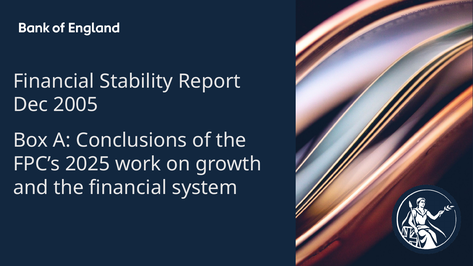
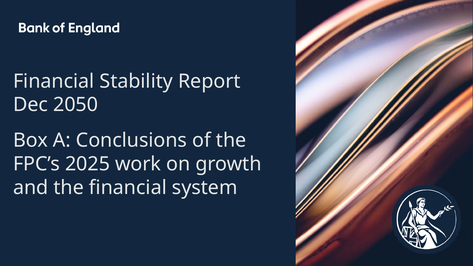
2005: 2005 -> 2050
